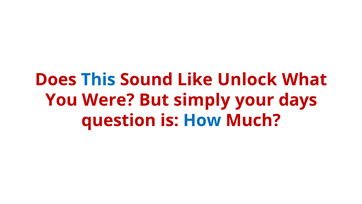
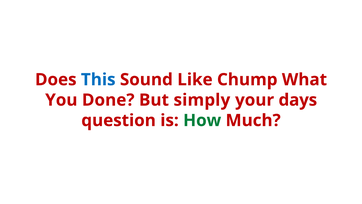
Unlock: Unlock -> Chump
Were: Were -> Done
How colour: blue -> green
